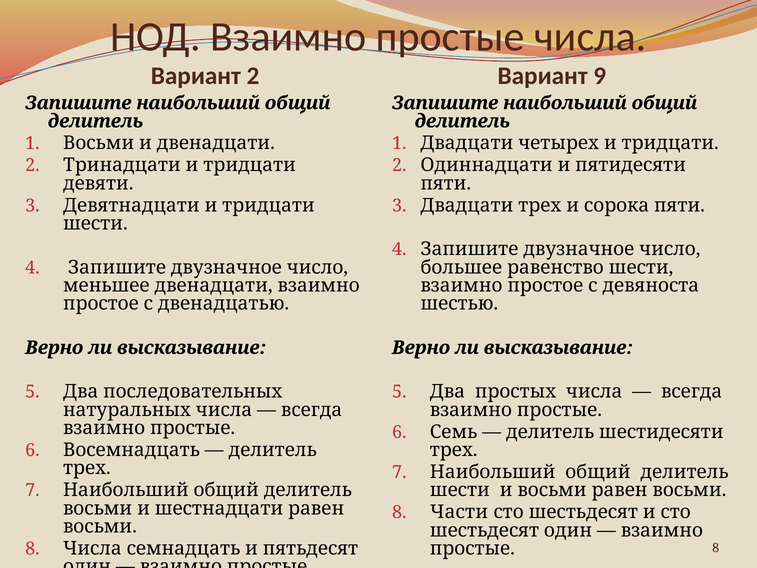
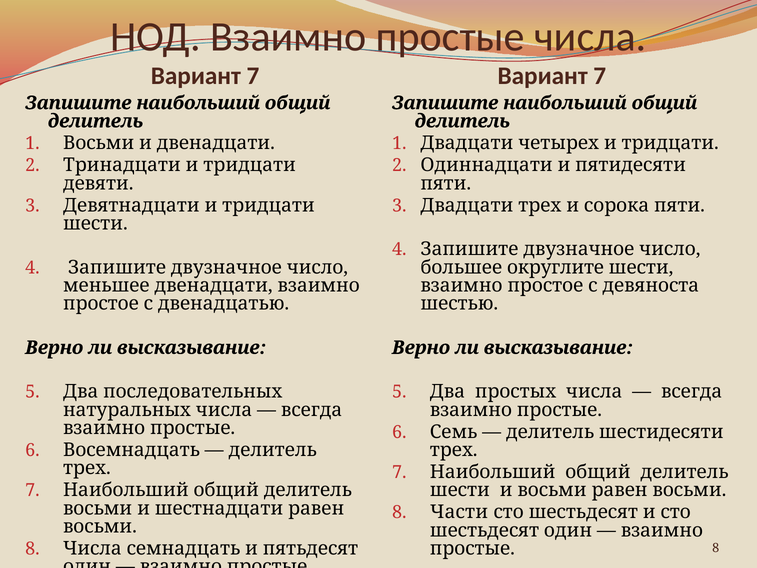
2 at (253, 76): 2 -> 7
9 at (600, 76): 9 -> 7
равенство: равенство -> округлите
